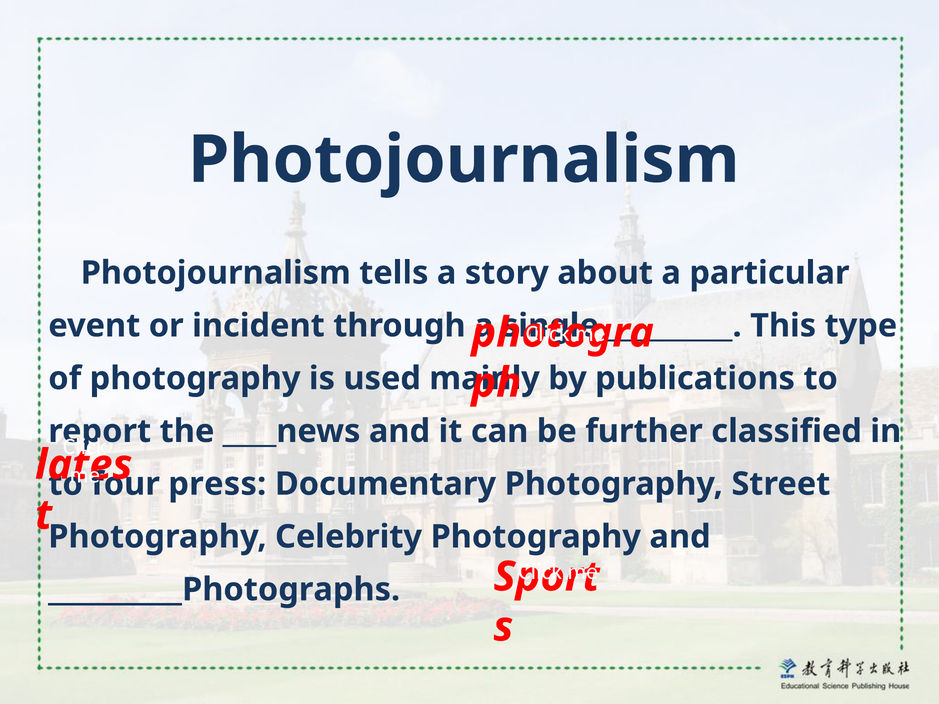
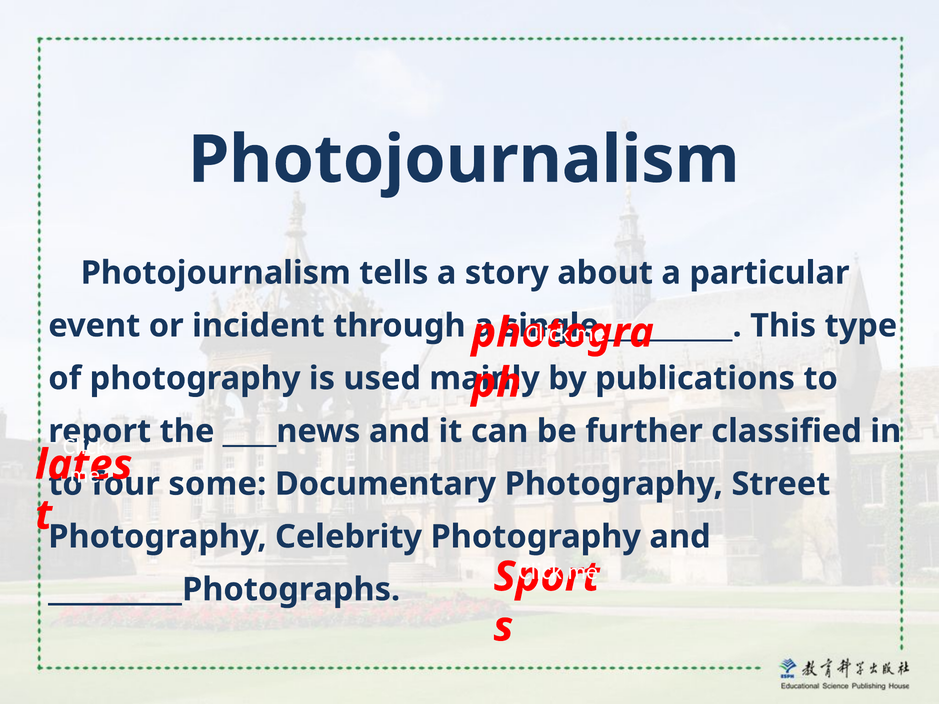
press: press -> some
